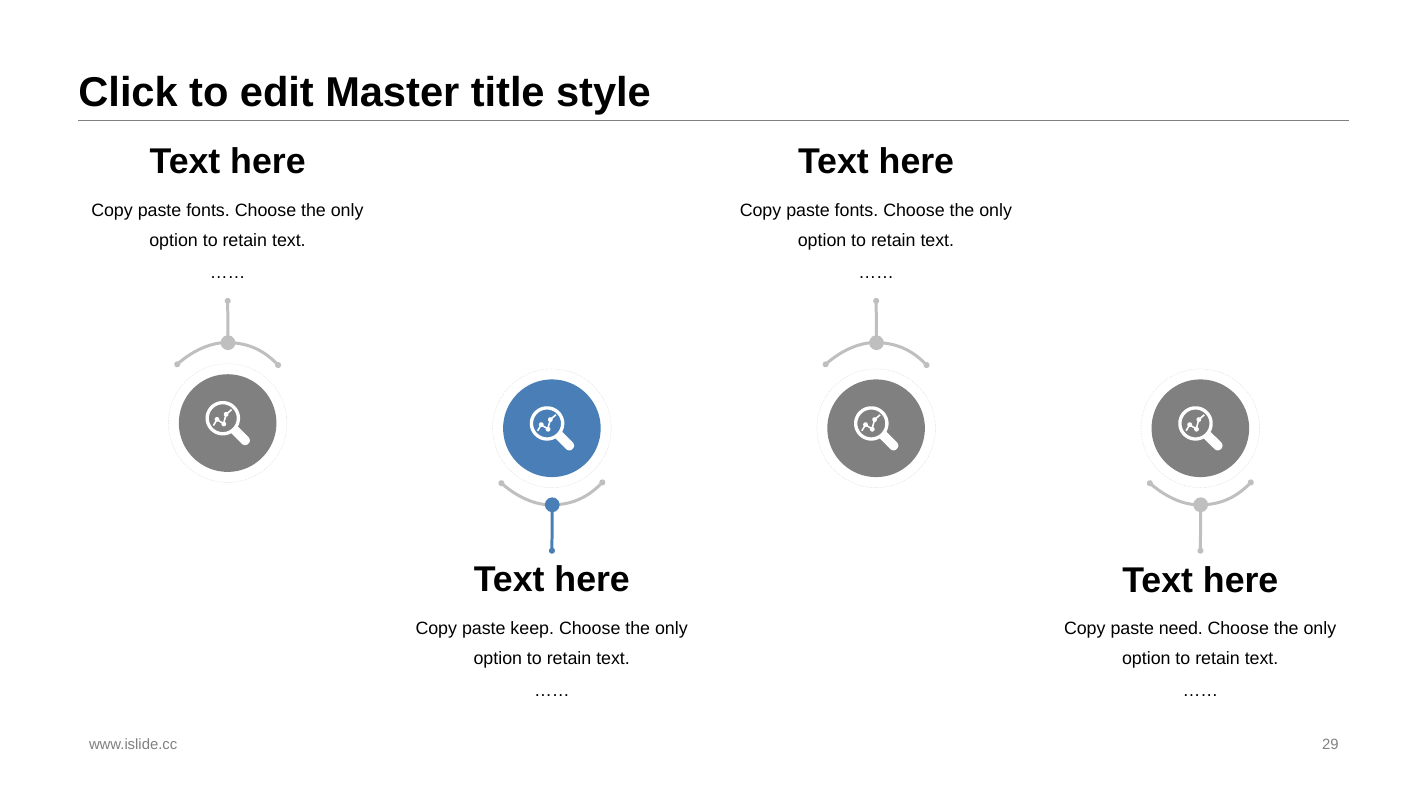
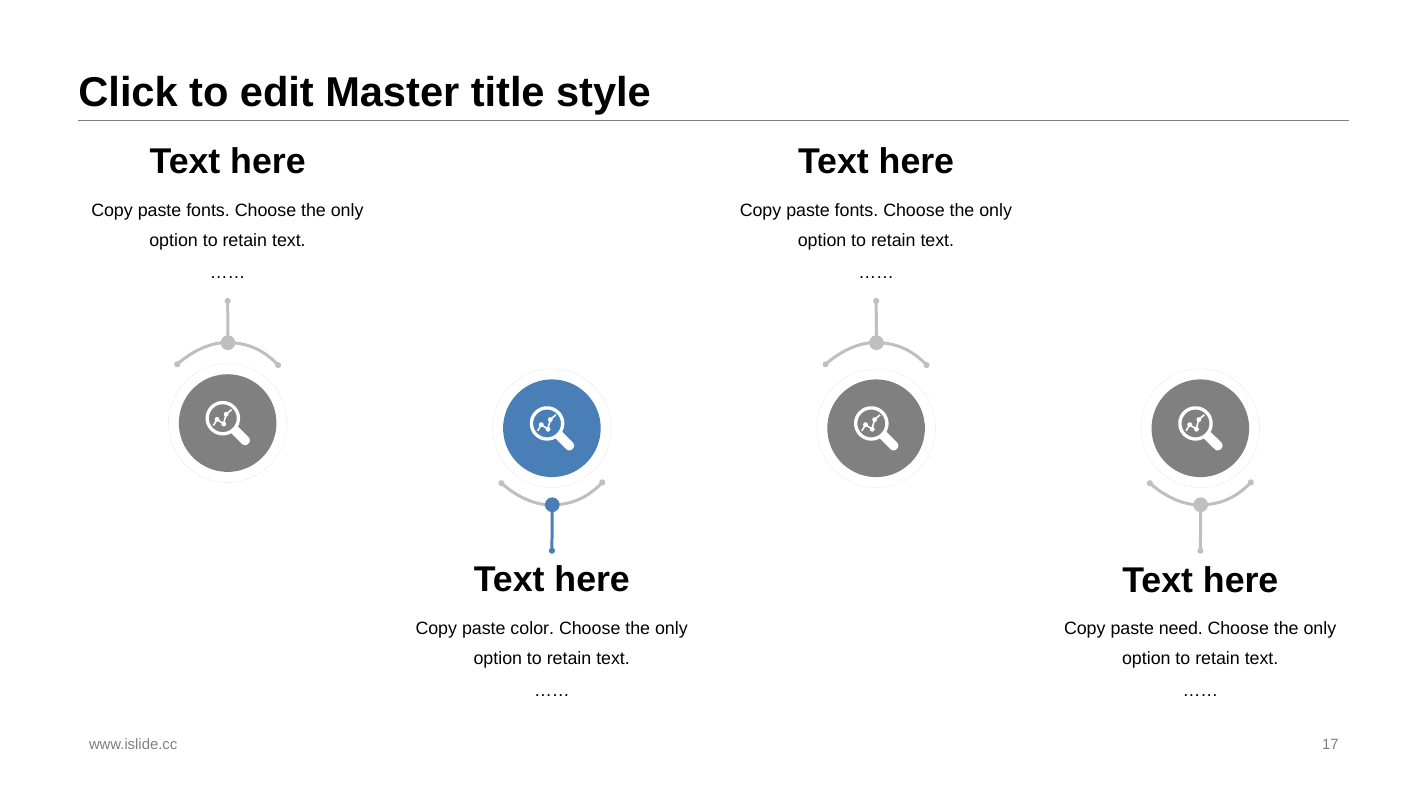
keep: keep -> color
29: 29 -> 17
